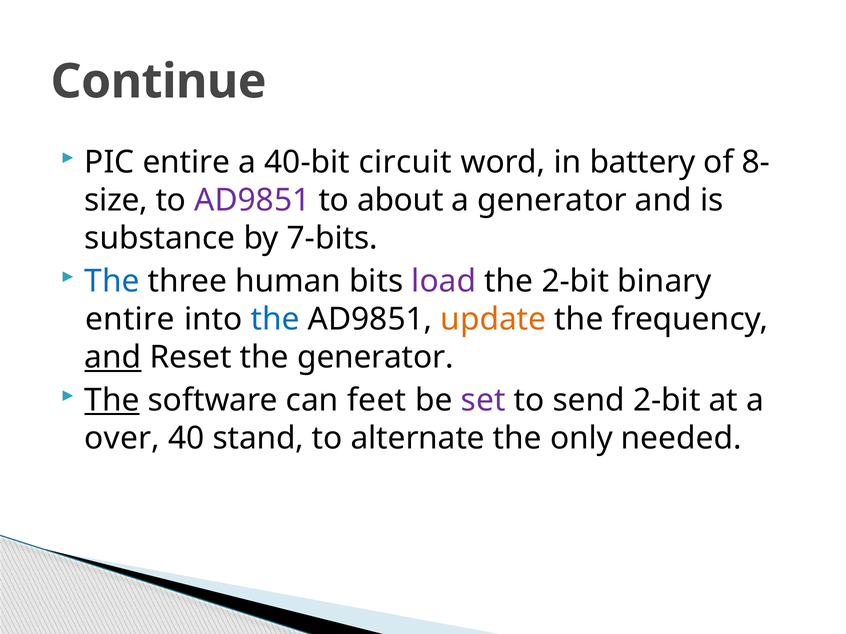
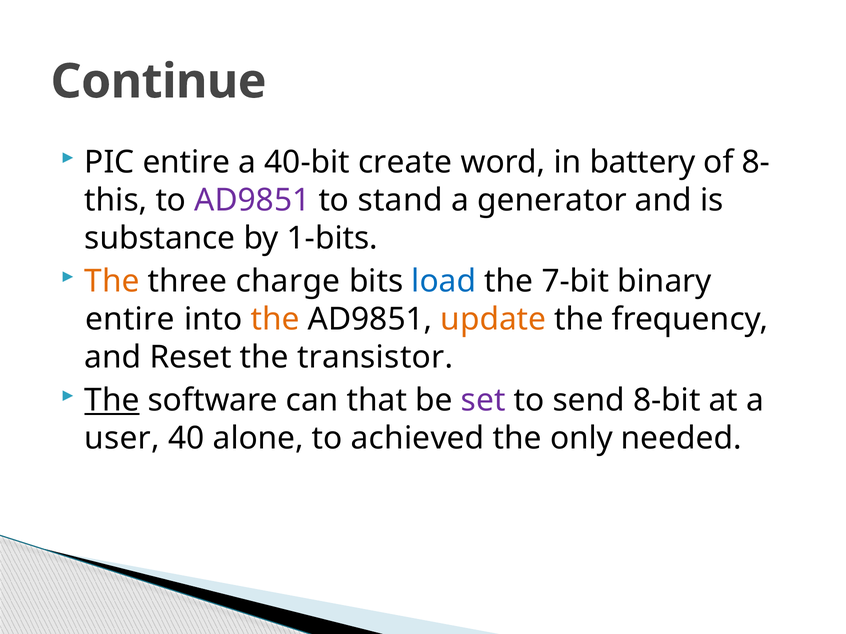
circuit: circuit -> create
size: size -> this
about: about -> stand
7-bits: 7-bits -> 1-bits
The at (112, 281) colour: blue -> orange
human: human -> charge
load colour: purple -> blue
the 2-bit: 2-bit -> 7-bit
the at (275, 320) colour: blue -> orange
and at (113, 358) underline: present -> none
the generator: generator -> transistor
feet: feet -> that
send 2-bit: 2-bit -> 8-bit
over: over -> user
stand: stand -> alone
alternate: alternate -> achieved
